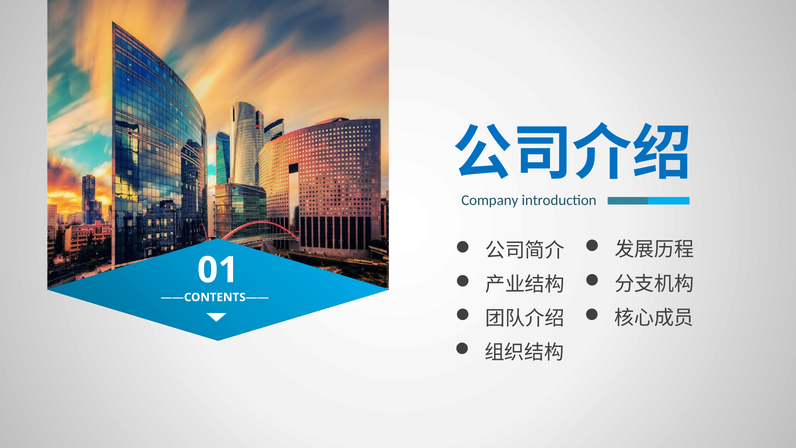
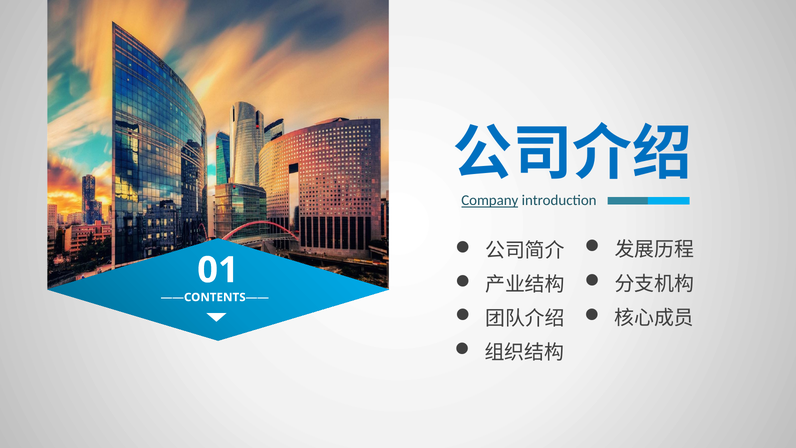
Company underline: none -> present
